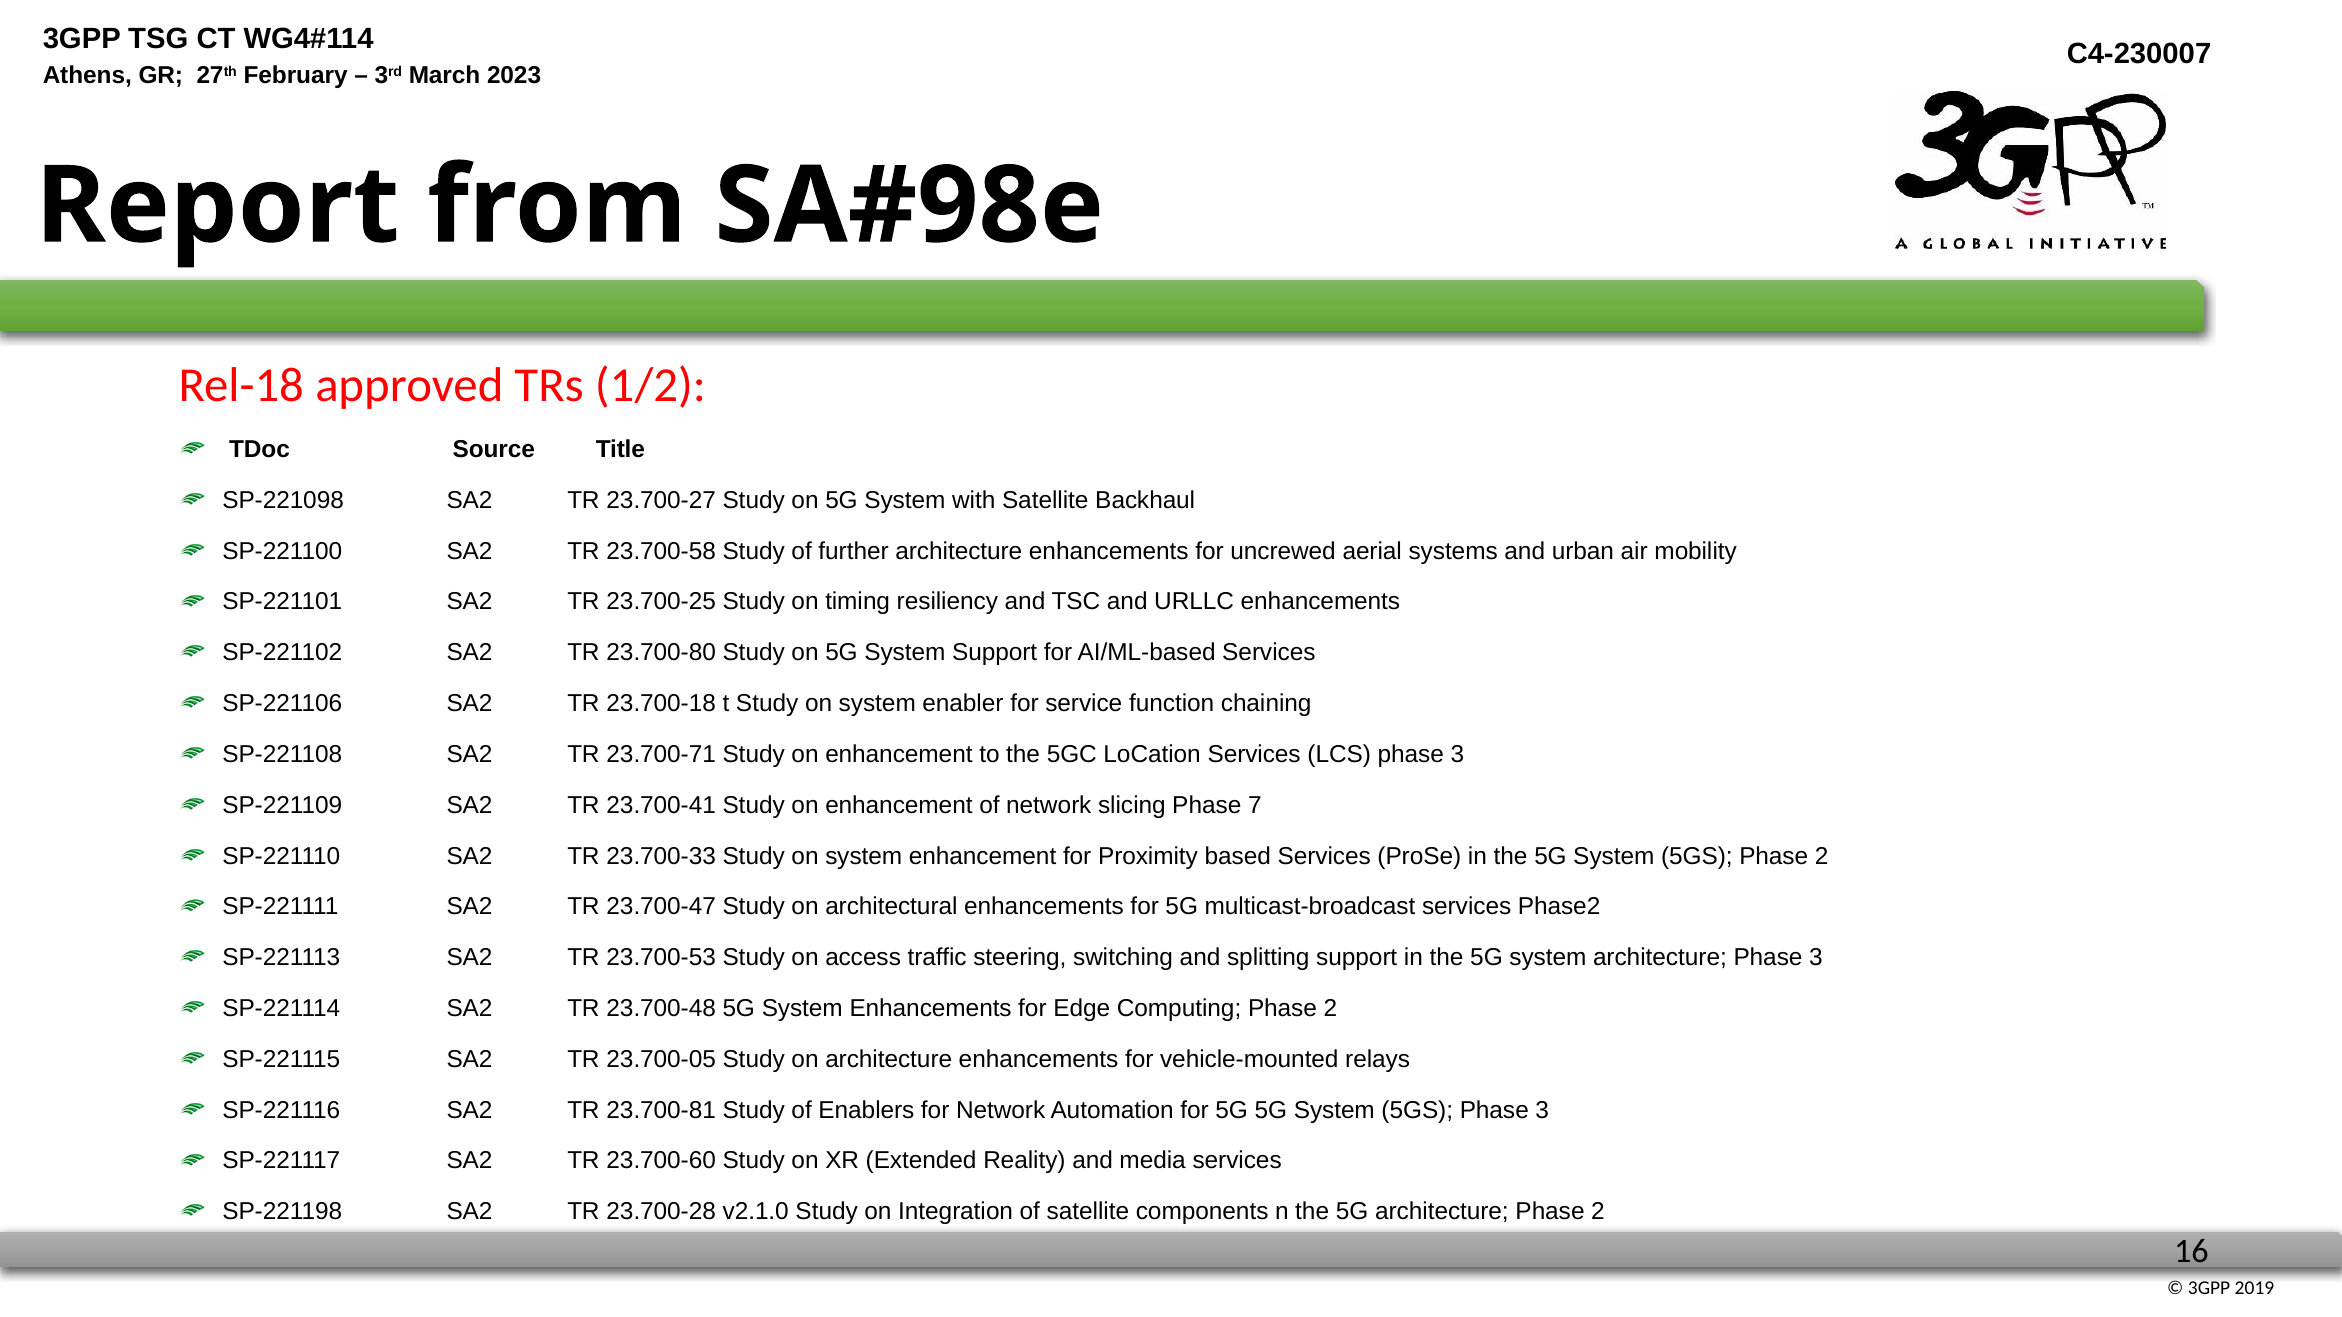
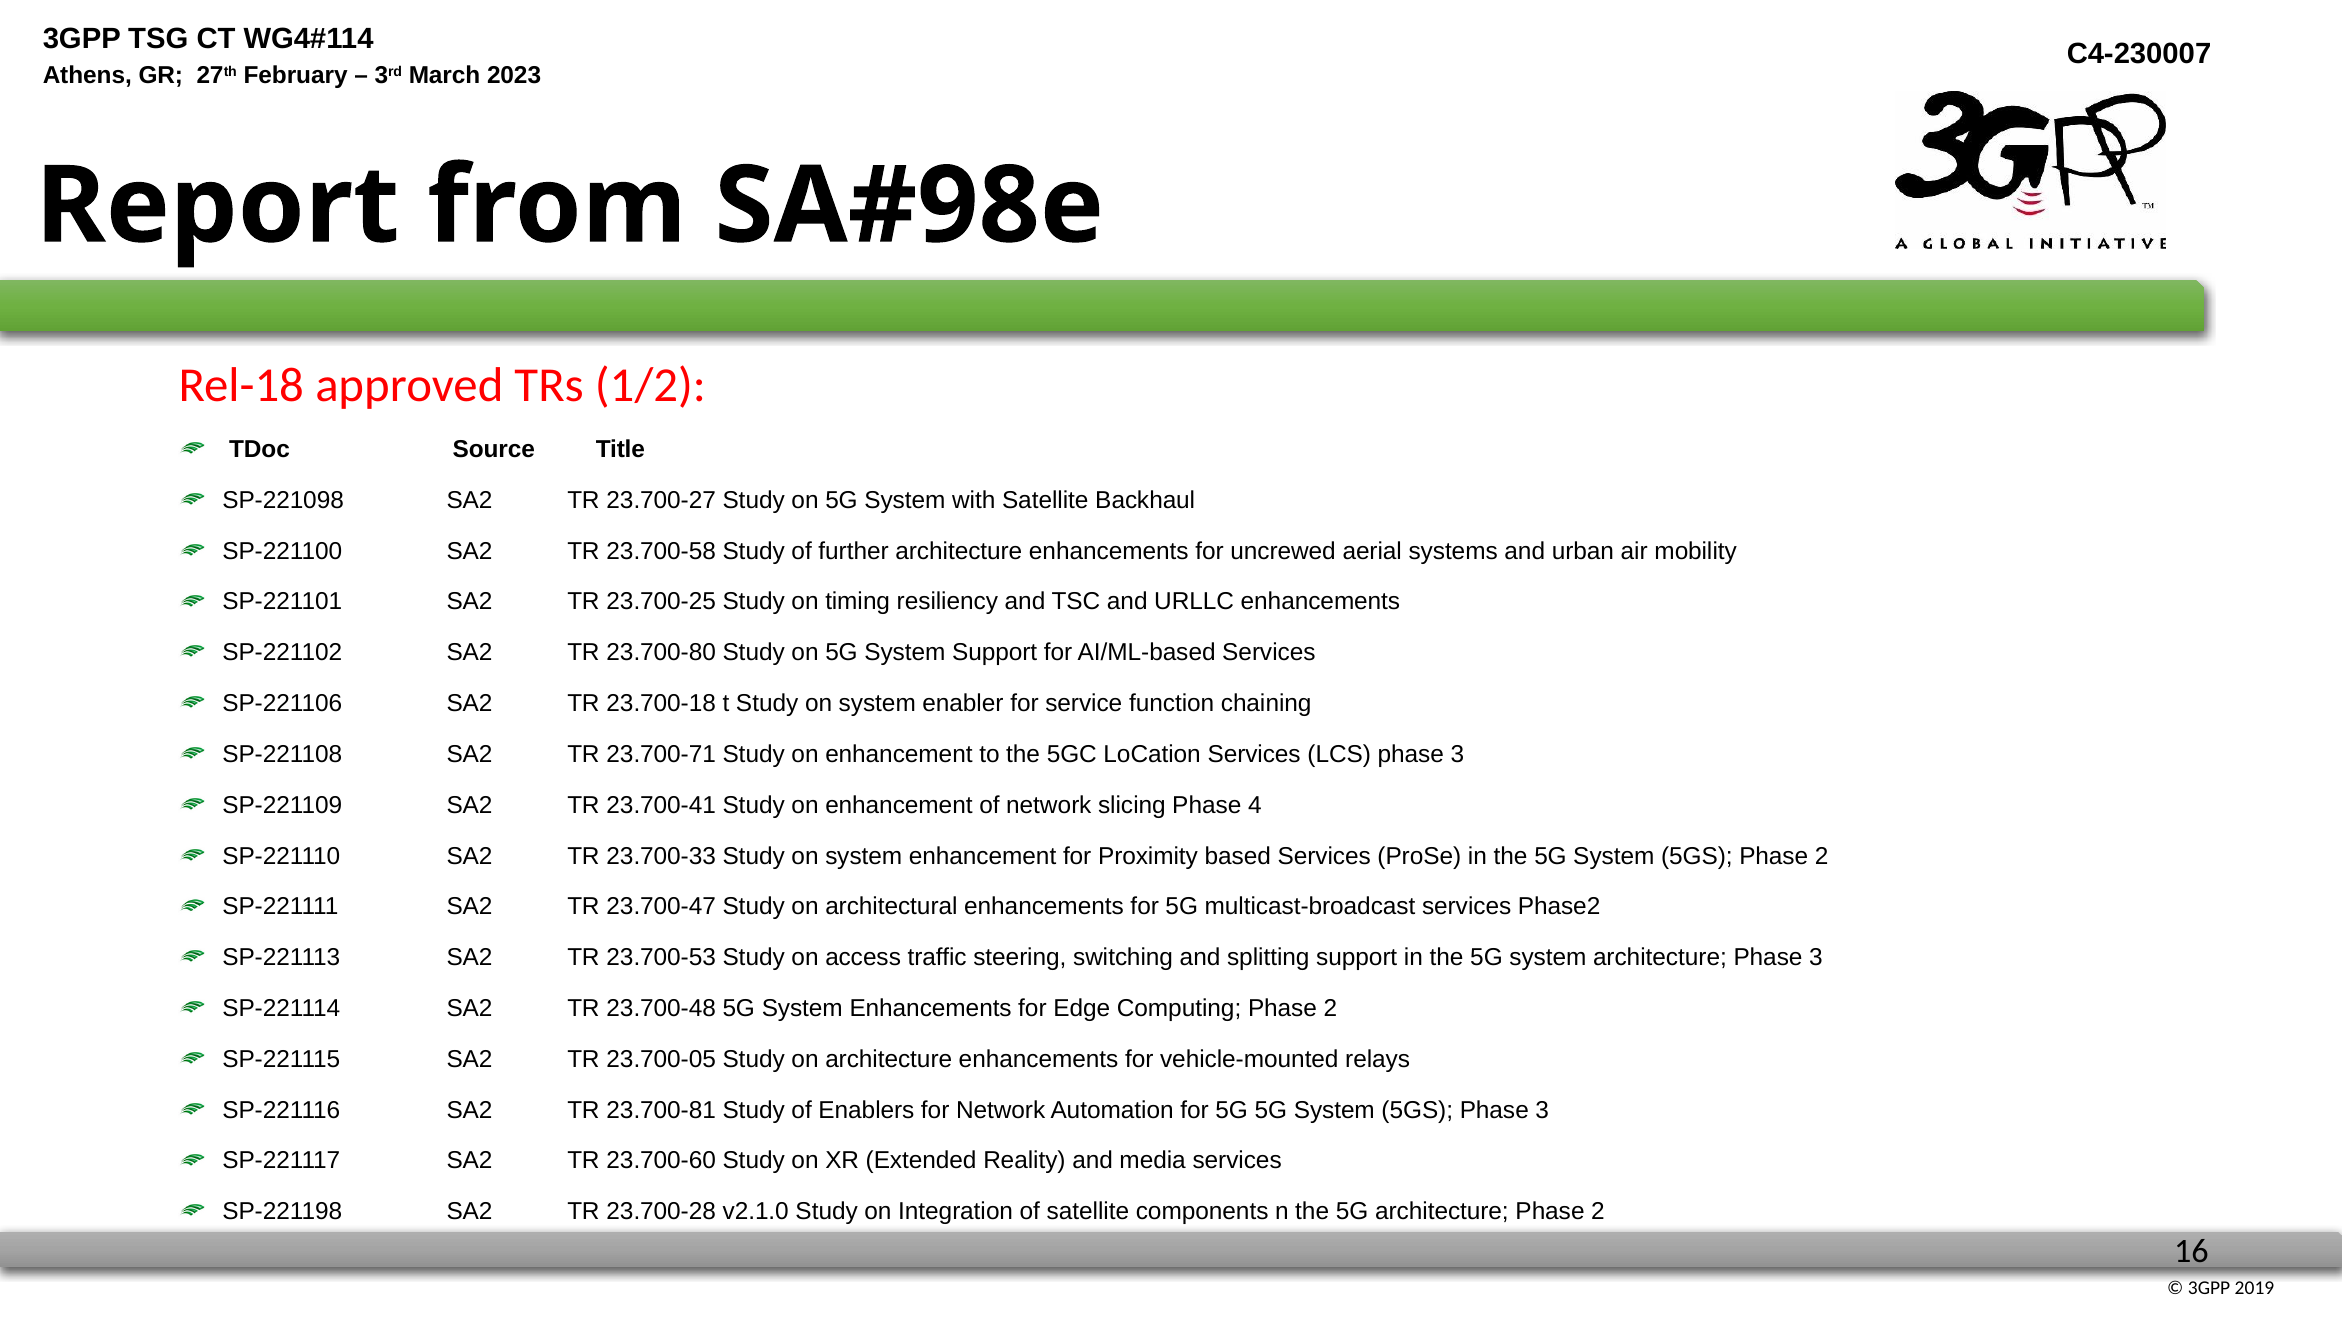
7: 7 -> 4
